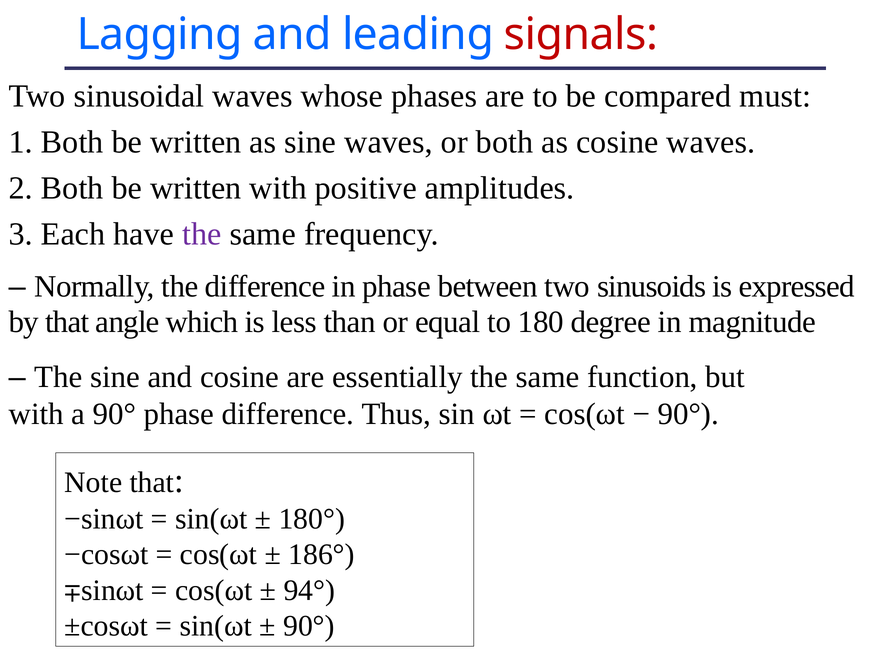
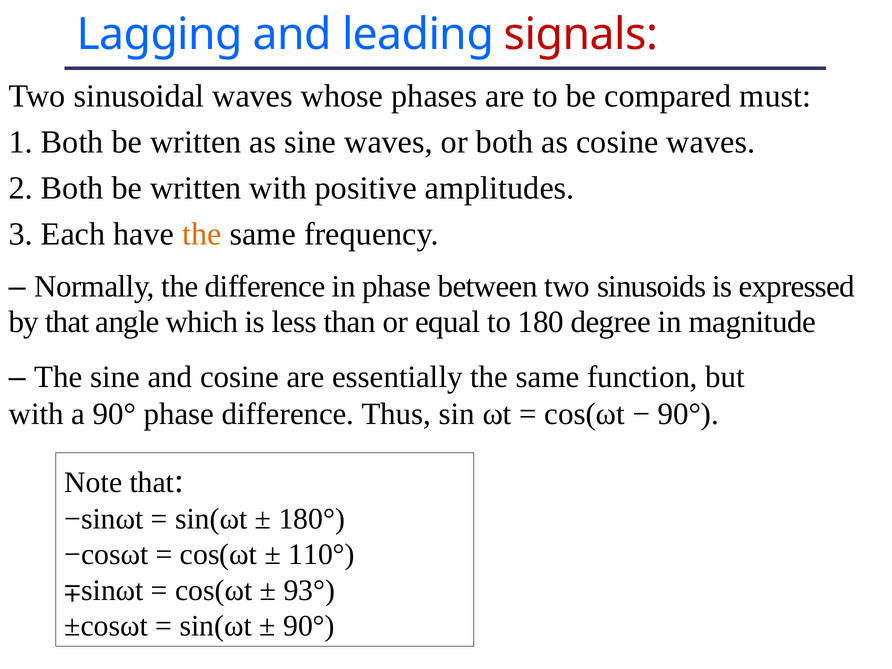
the at (202, 234) colour: purple -> orange
186°: 186° -> 110°
94°: 94° -> 93°
